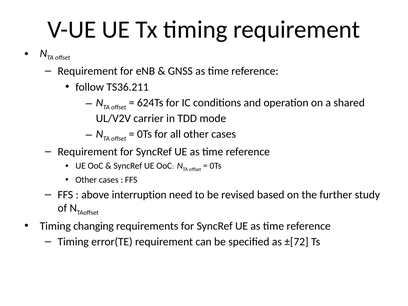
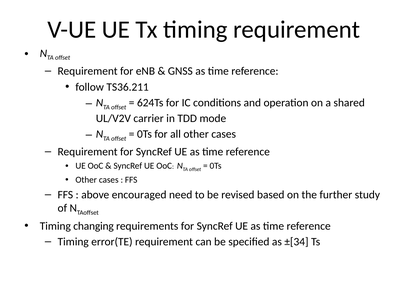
interruption: interruption -> encouraged
±[72: ±[72 -> ±[34
